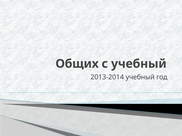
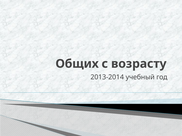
с учебный: учебный -> возрасту
